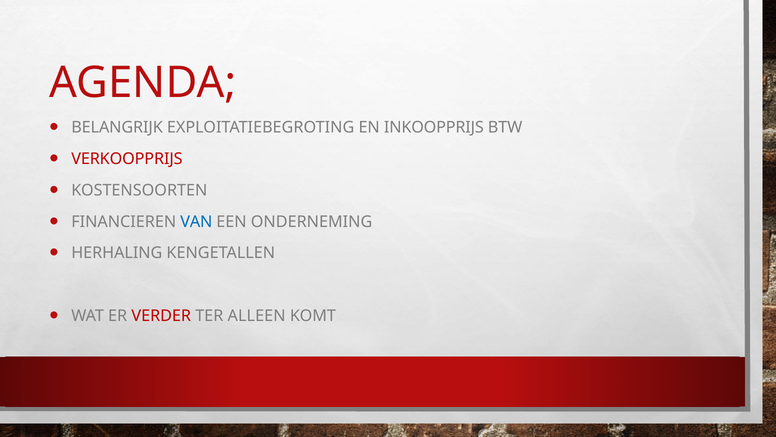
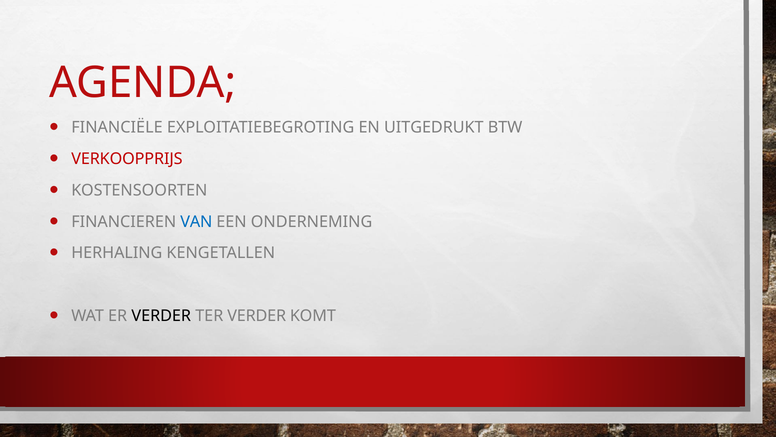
BELANGRIJK: BELANGRIJK -> FINANCIËLE
INKOOPPRIJS: INKOOPPRIJS -> UITGEDRUKT
VERDER at (161, 316) colour: red -> black
TER ALLEEN: ALLEEN -> VERDER
